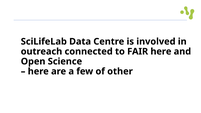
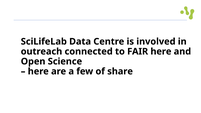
other: other -> share
